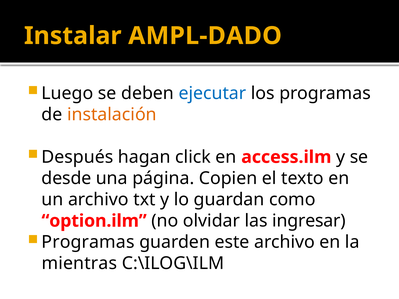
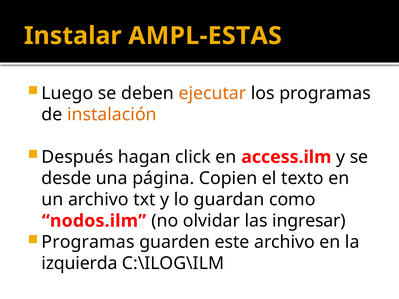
AMPL-DADO: AMPL-DADO -> AMPL-ESTAS
ejecutar colour: blue -> orange
option.ilm: option.ilm -> nodos.ilm
mientras: mientras -> izquierda
